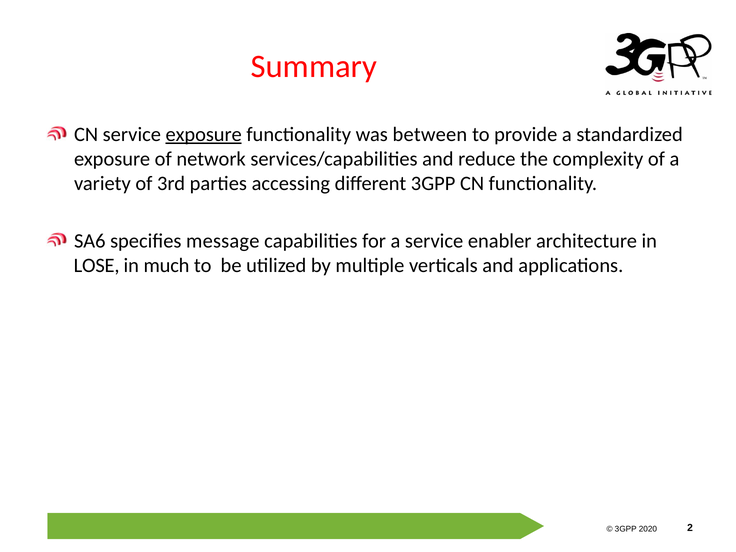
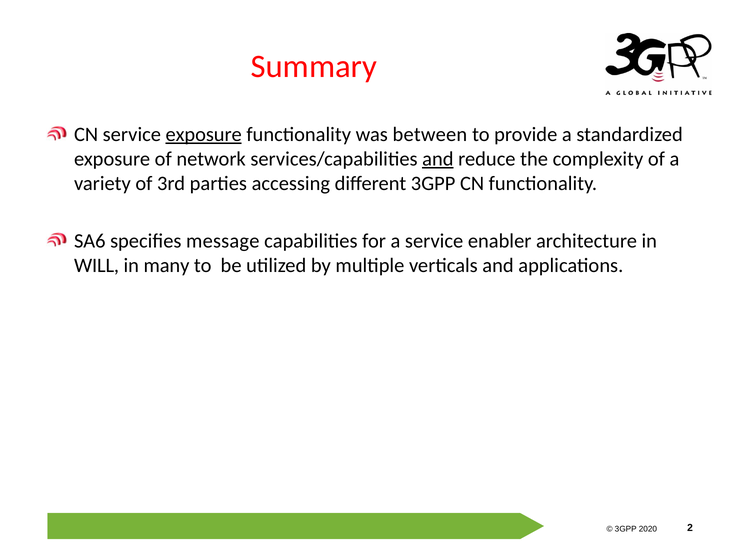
and at (438, 159) underline: none -> present
LOSE: LOSE -> WILL
much: much -> many
